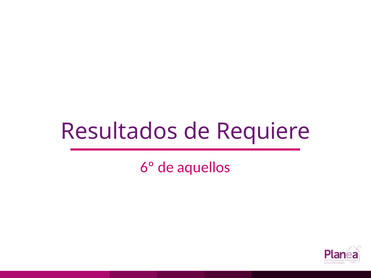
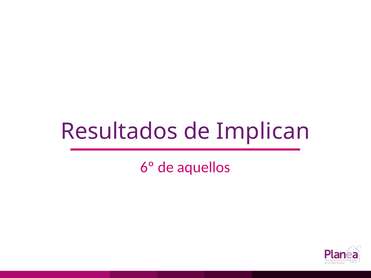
Requiere: Requiere -> Implican
